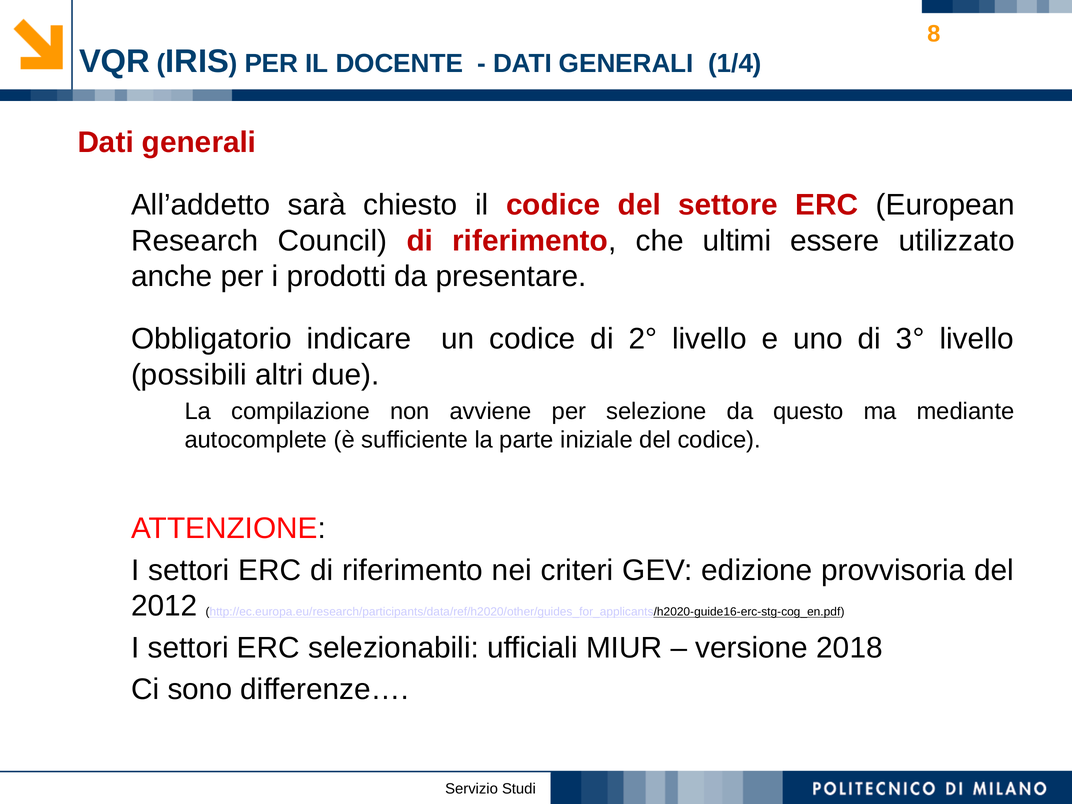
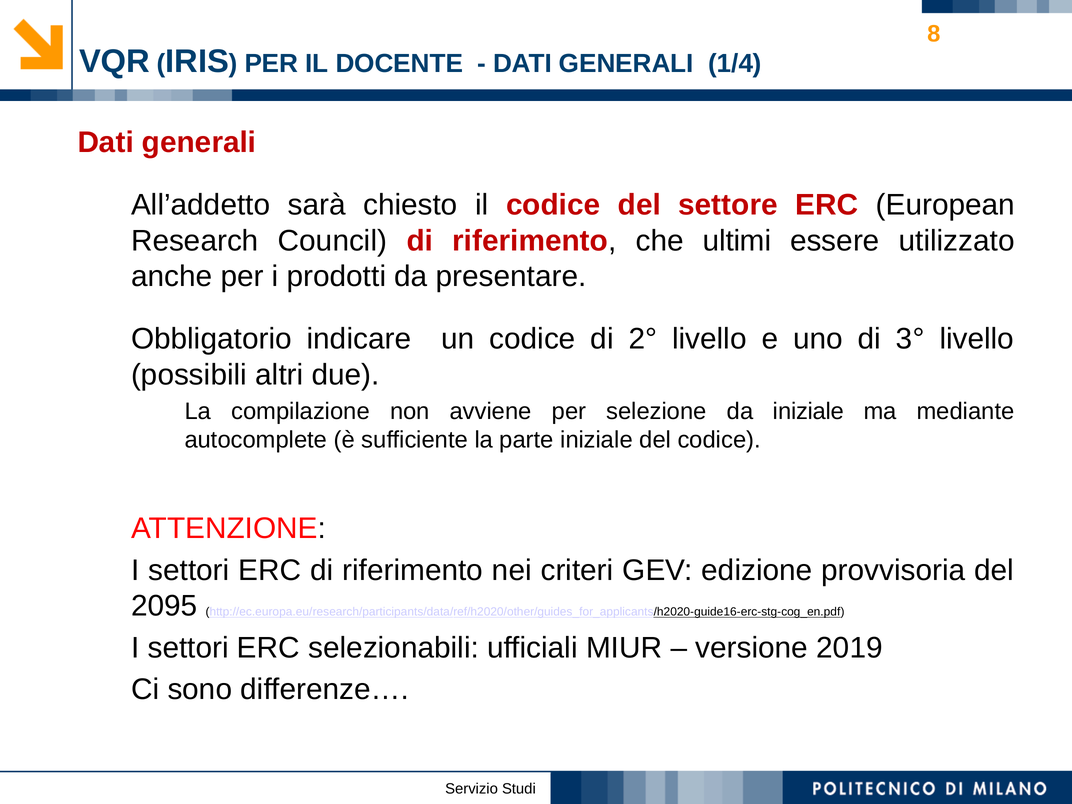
da questo: questo -> iniziale
2012: 2012 -> 2095
2018: 2018 -> 2019
